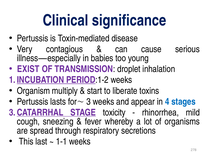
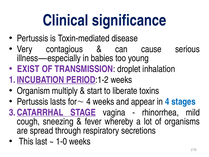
for 3: 3 -> 4
toxicity: toxicity -> vagina
1-1: 1-1 -> 1-0
